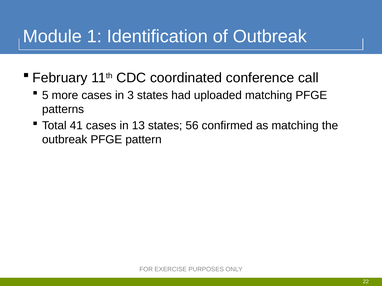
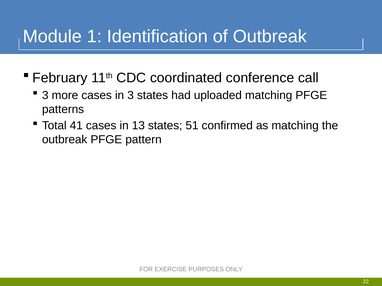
5 at (45, 95): 5 -> 3
56: 56 -> 51
